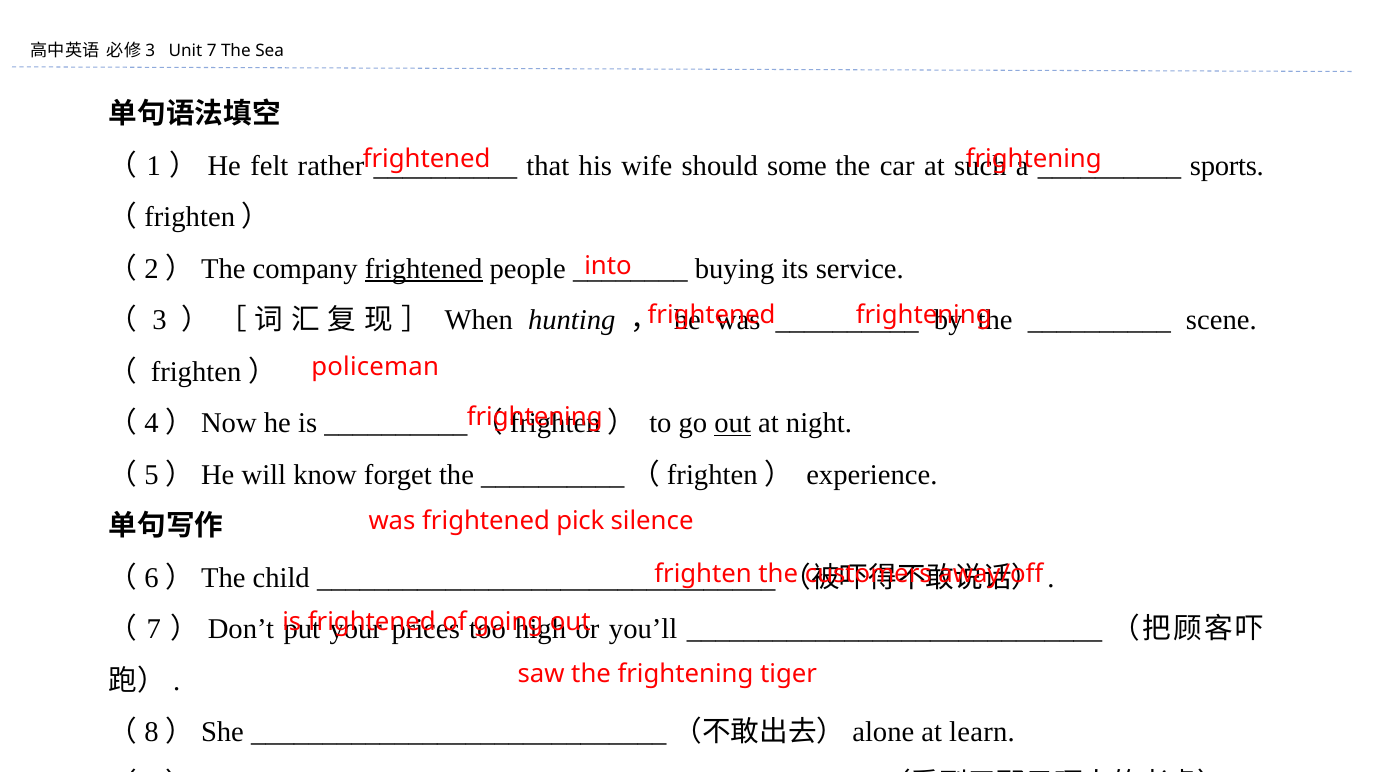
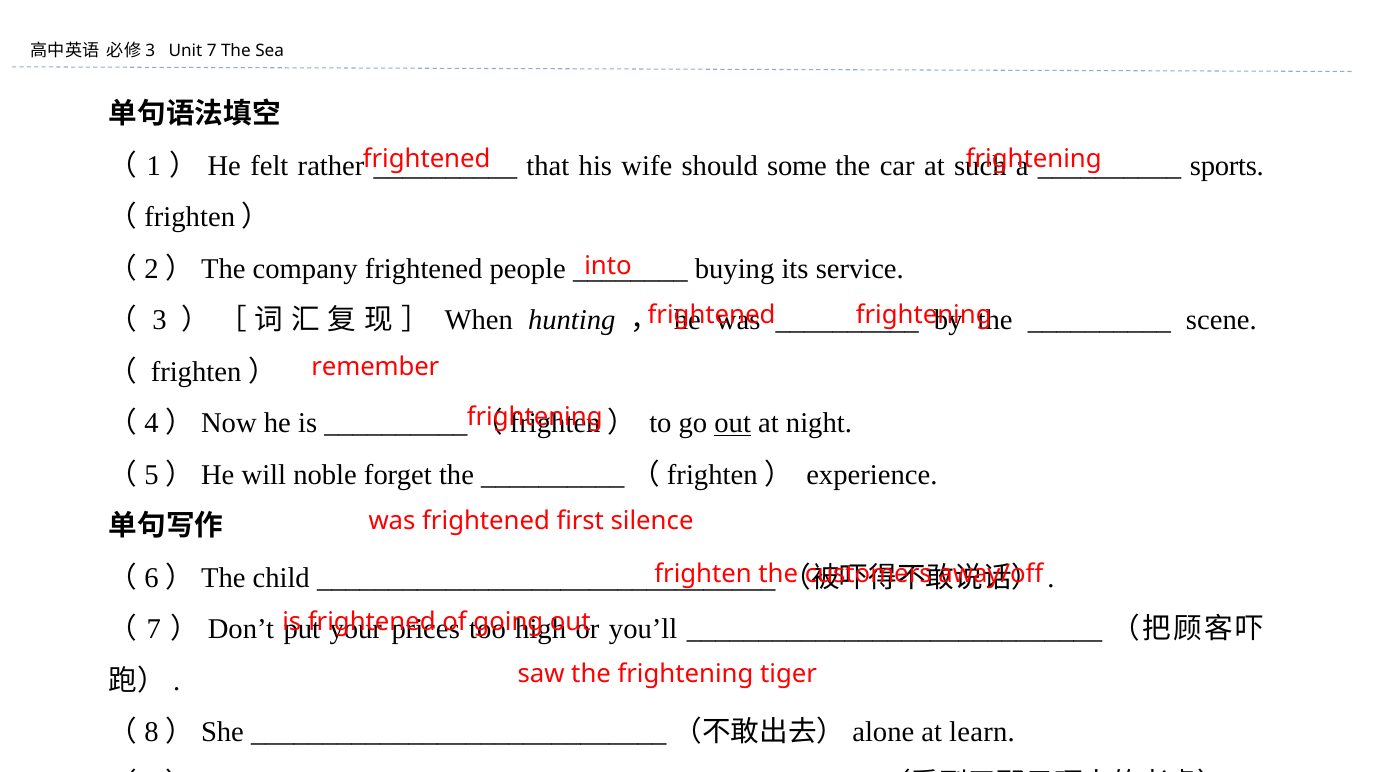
frightened at (424, 269) underline: present -> none
policeman: policeman -> remember
know: know -> noble
pick: pick -> first
